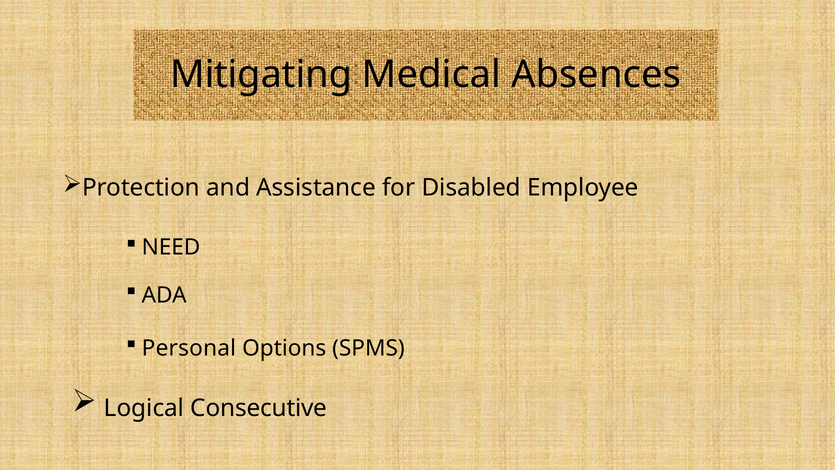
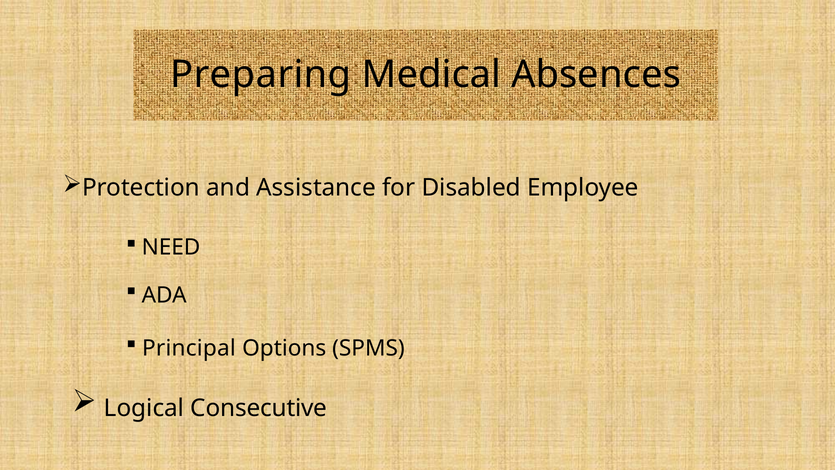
Mitigating: Mitigating -> Preparing
Personal: Personal -> Principal
